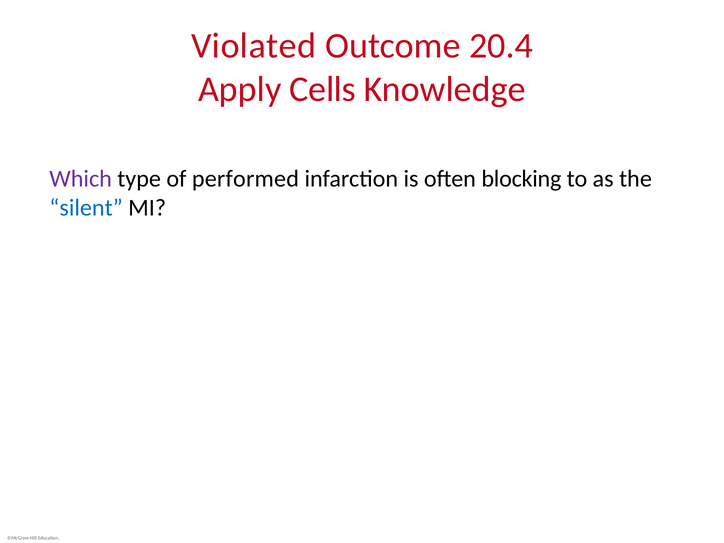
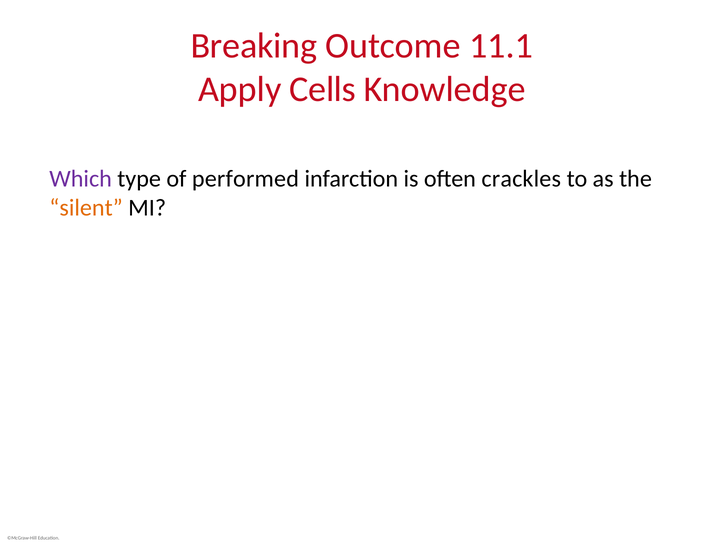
Violated: Violated -> Breaking
20.4: 20.4 -> 11.1
blocking: blocking -> crackles
silent colour: blue -> orange
